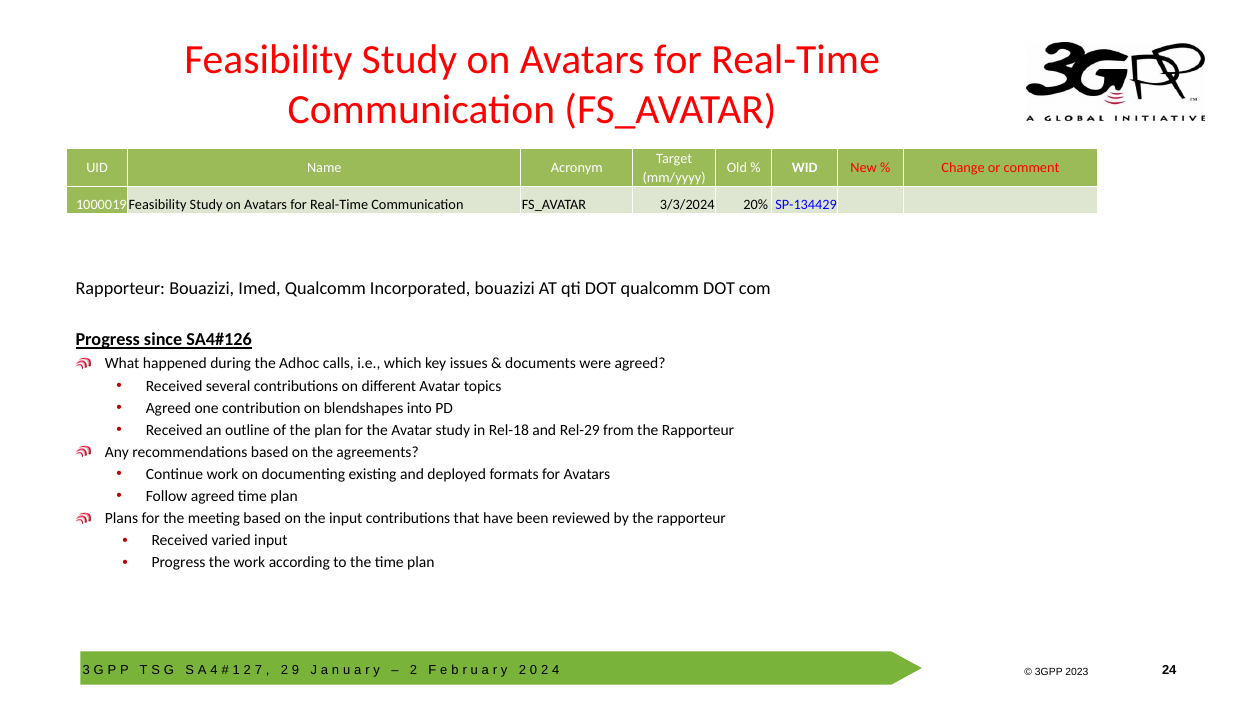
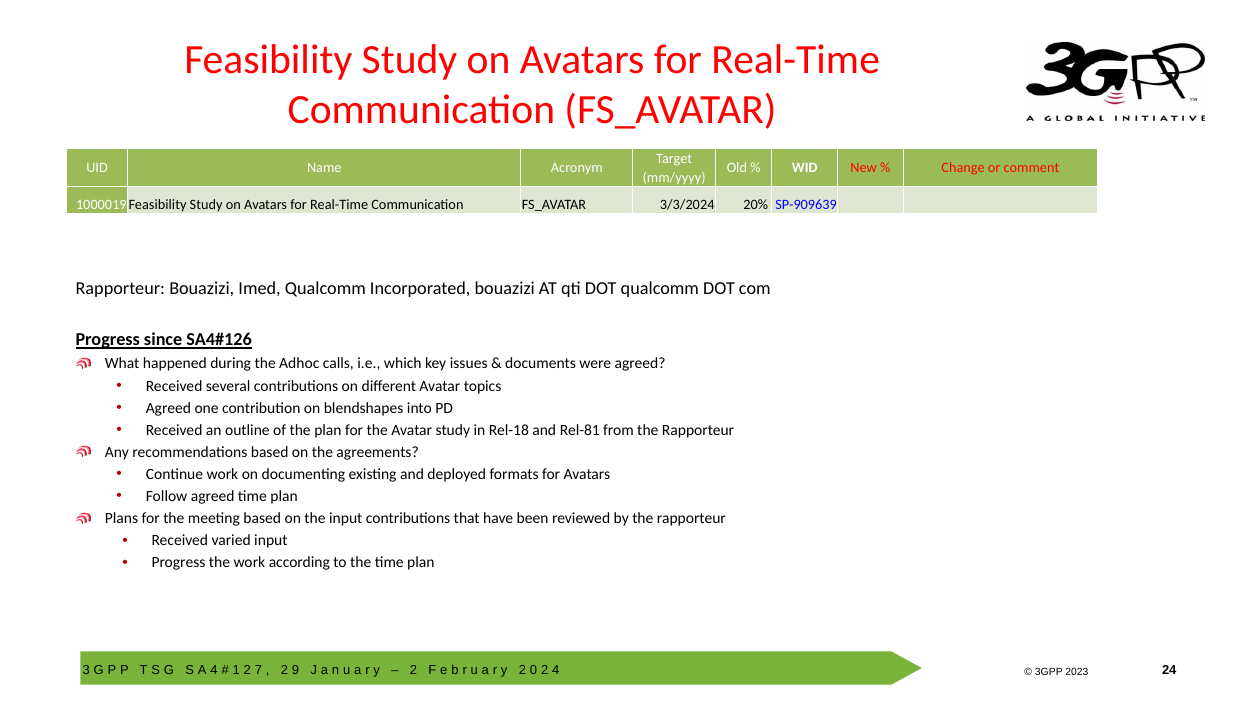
SP-134429: SP-134429 -> SP-909639
Rel-29: Rel-29 -> Rel-81
